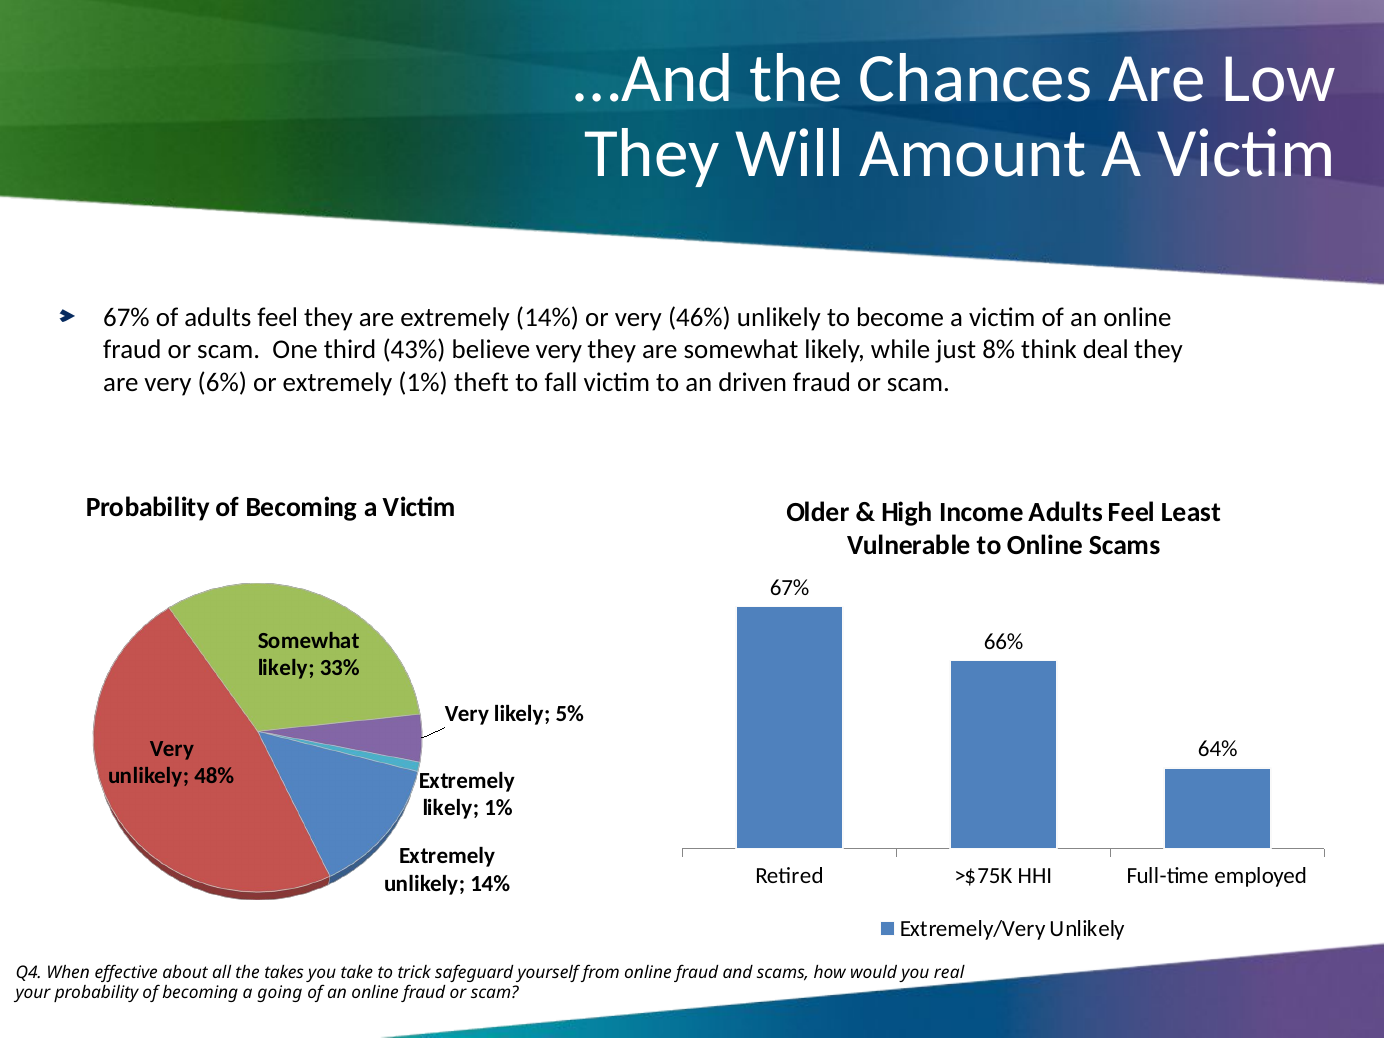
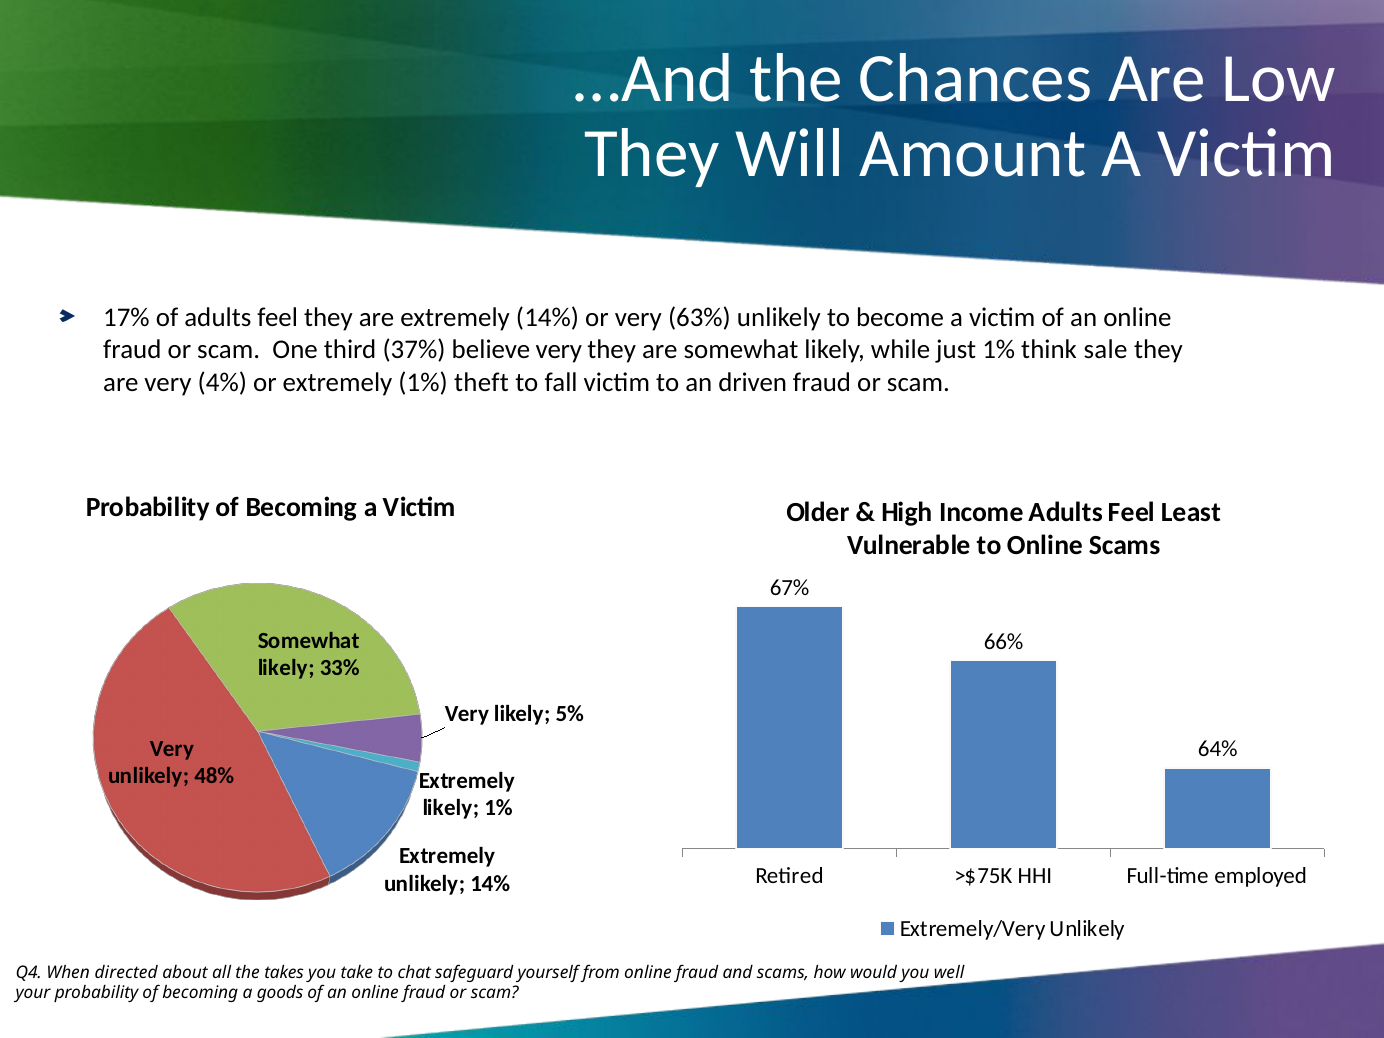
67% at (126, 318): 67% -> 17%
46%: 46% -> 63%
43%: 43% -> 37%
just 8%: 8% -> 1%
deal: deal -> sale
6%: 6% -> 4%
effective: effective -> directed
trick: trick -> chat
real: real -> well
going: going -> goods
